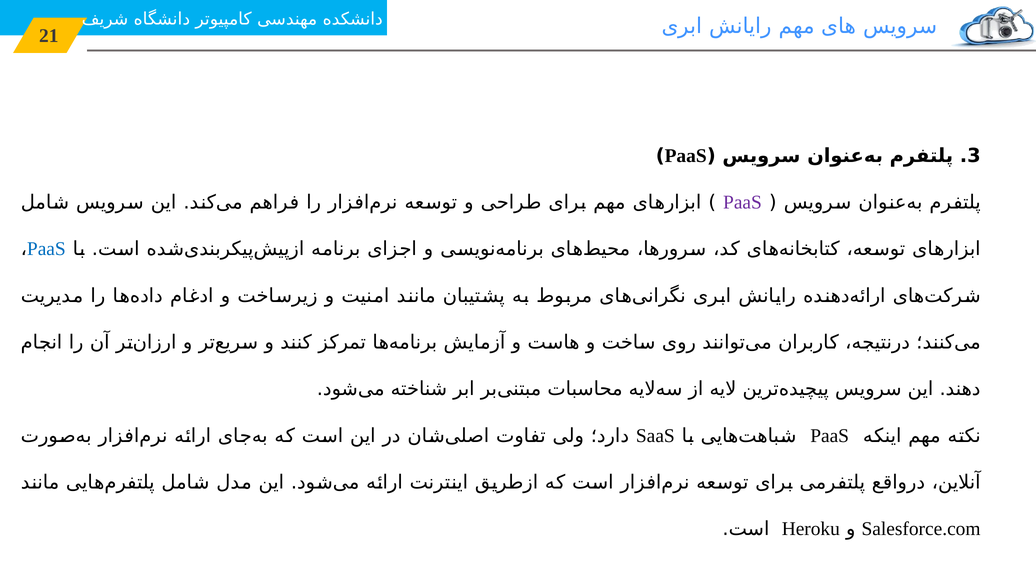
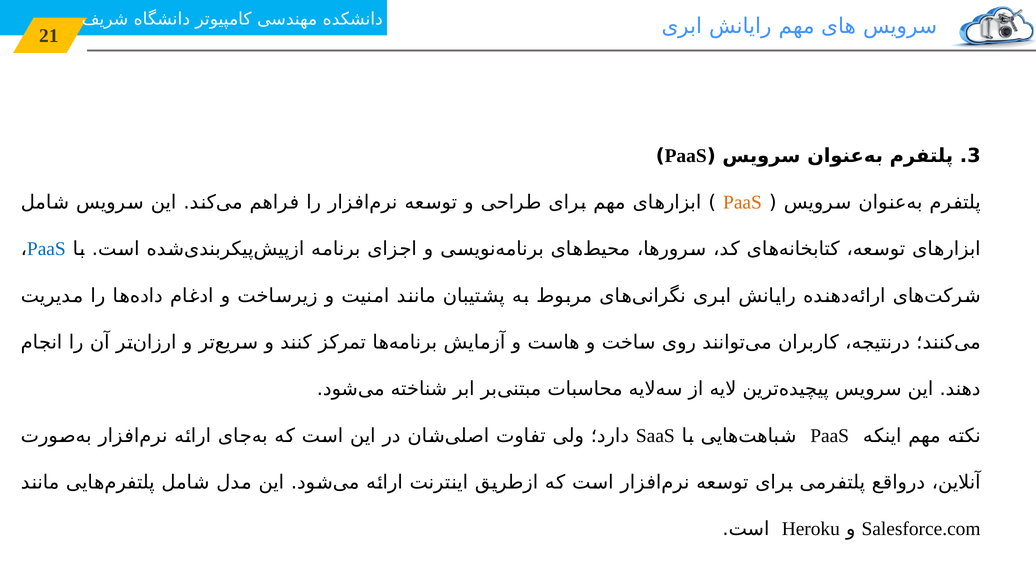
PaaS at (742, 202) colour: purple -> orange
